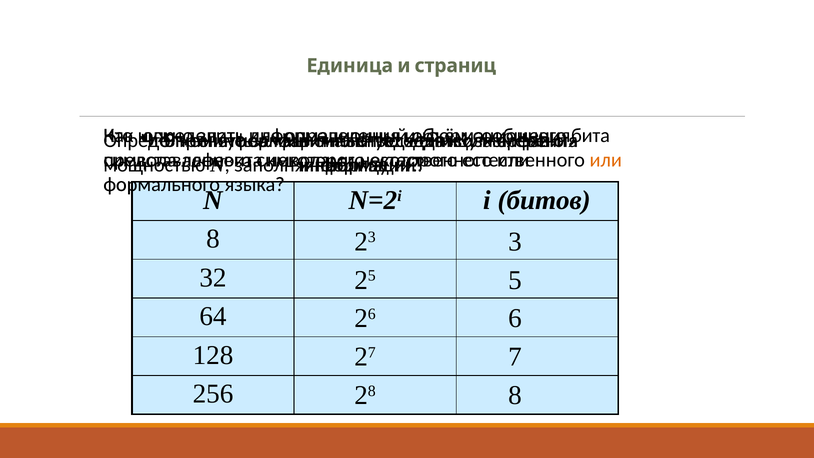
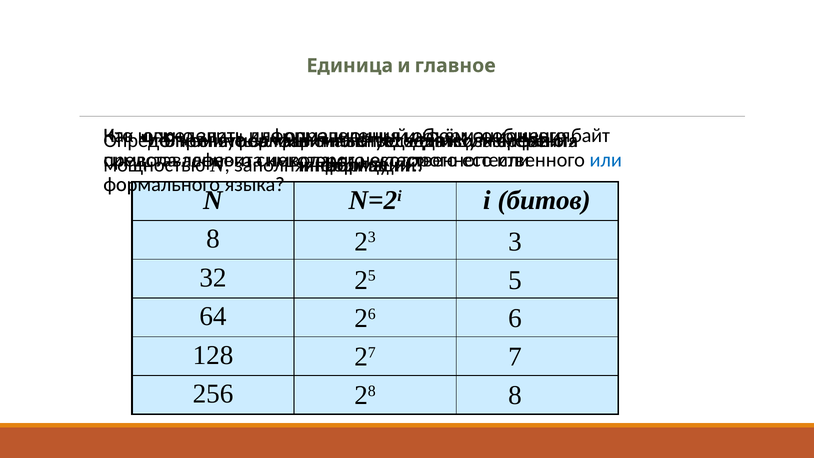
страниц: страниц -> главное
бита: бита -> байт
или at (606, 160) colour: orange -> blue
